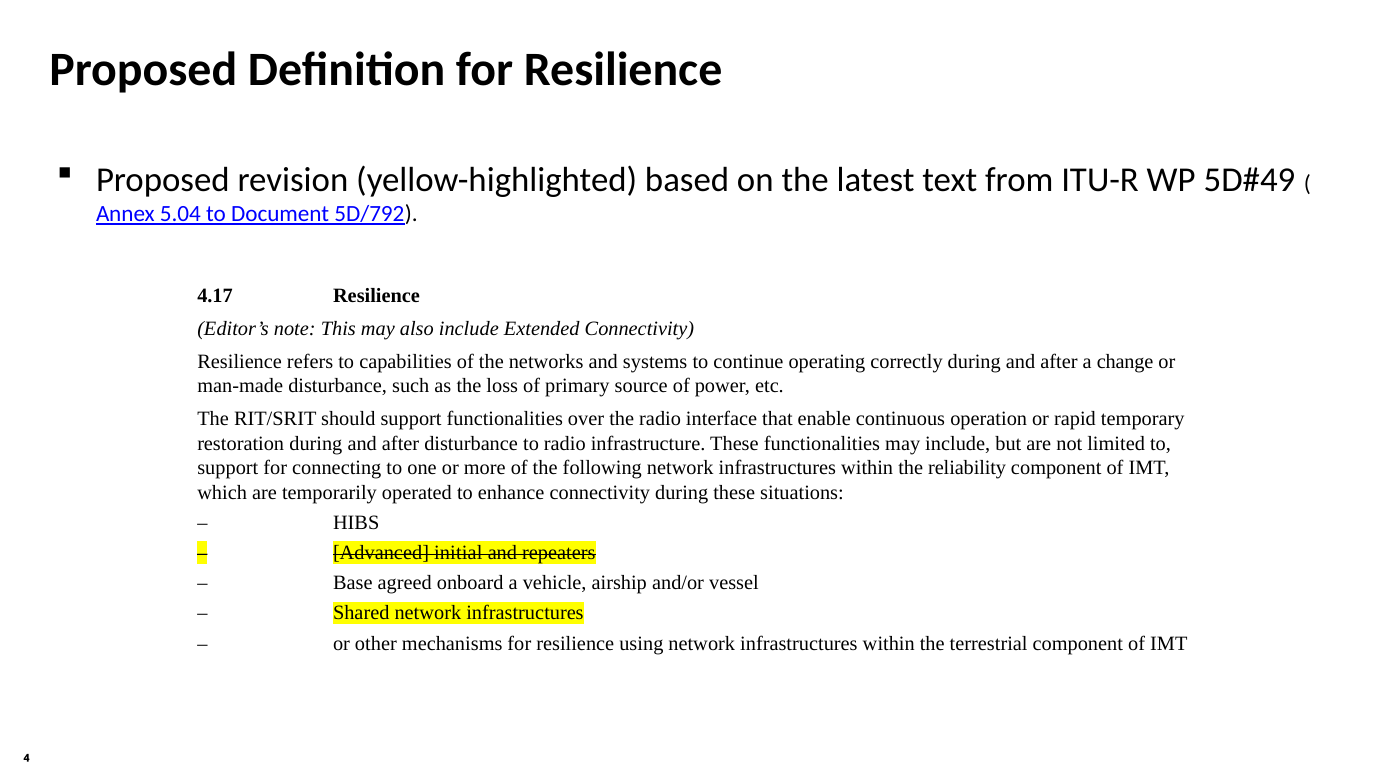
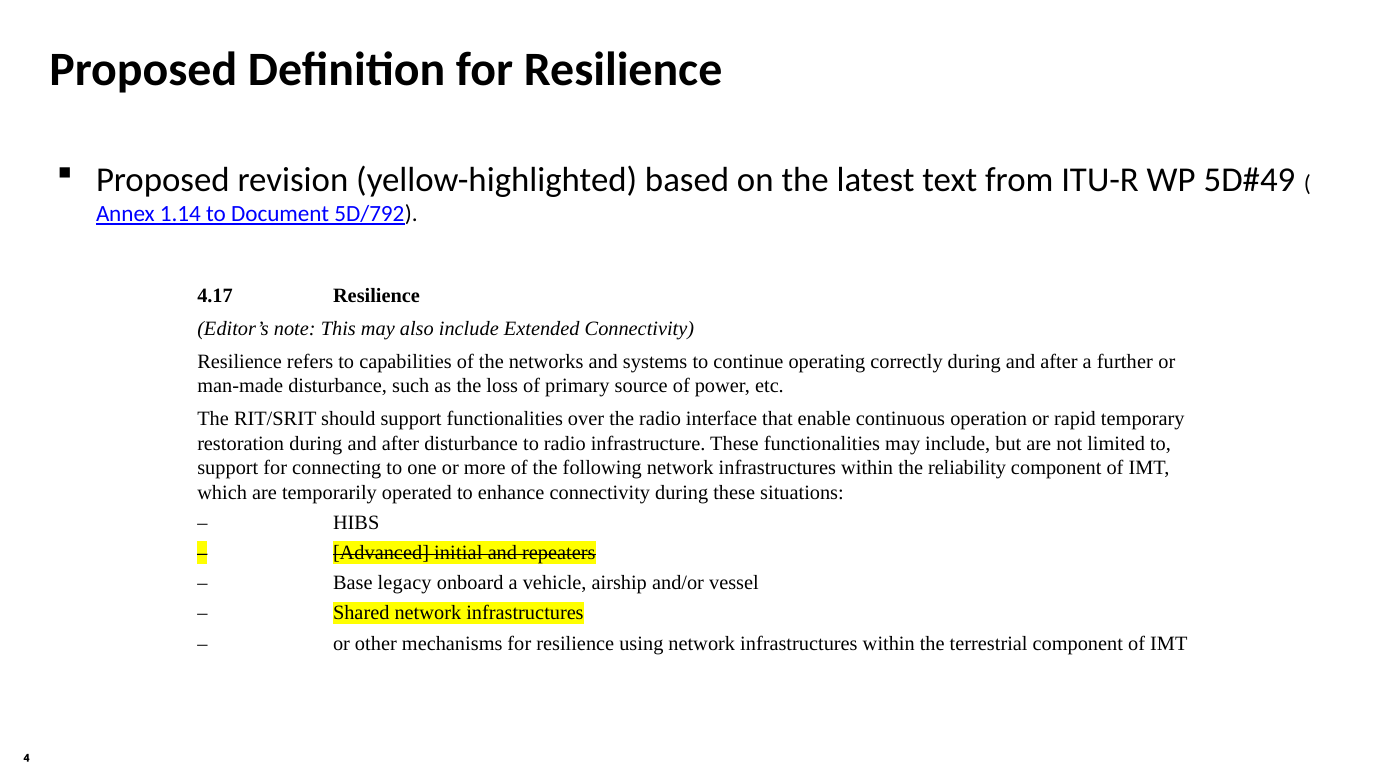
5.04: 5.04 -> 1.14
change: change -> further
agreed: agreed -> legacy
